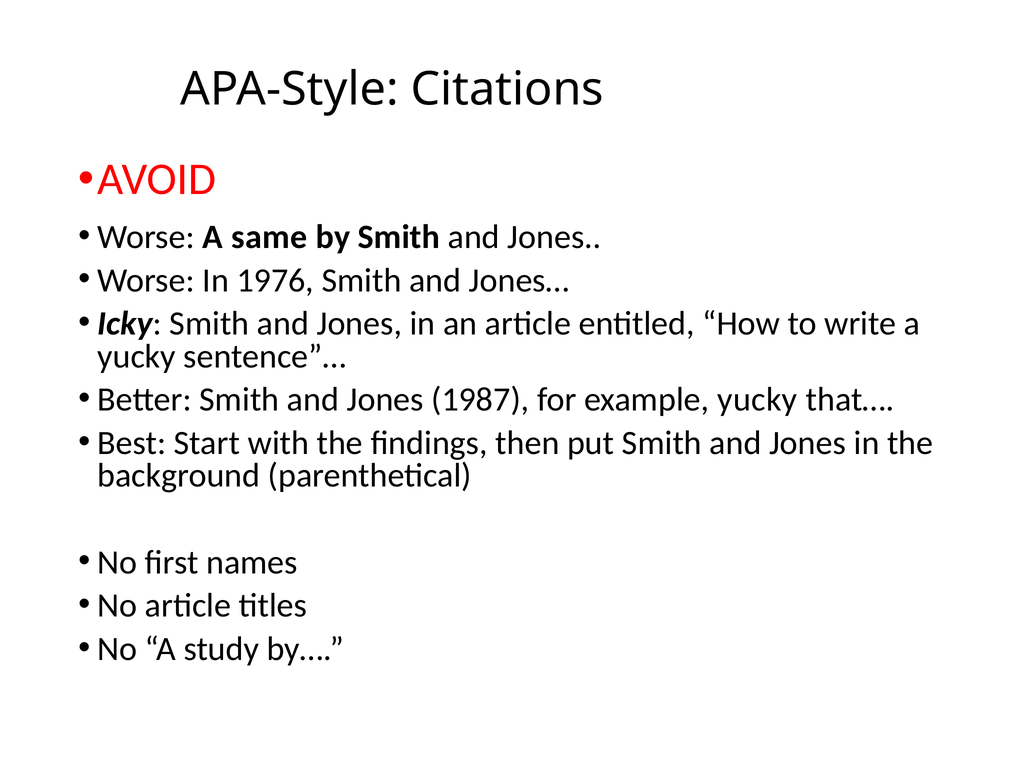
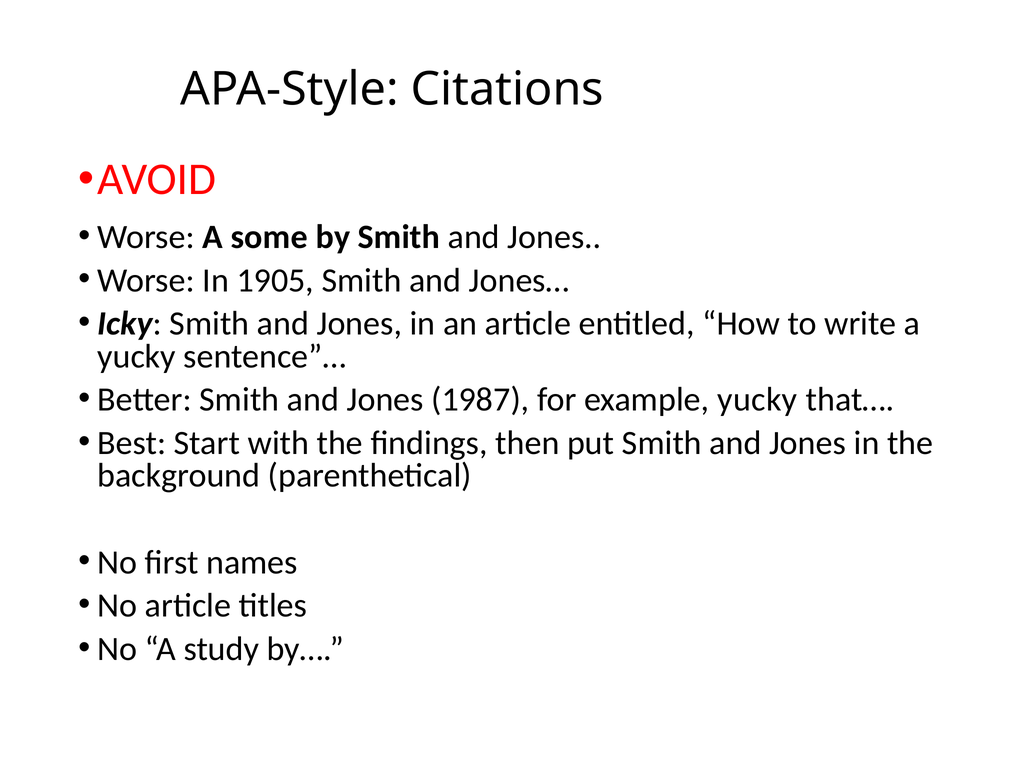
same: same -> some
1976: 1976 -> 1905
